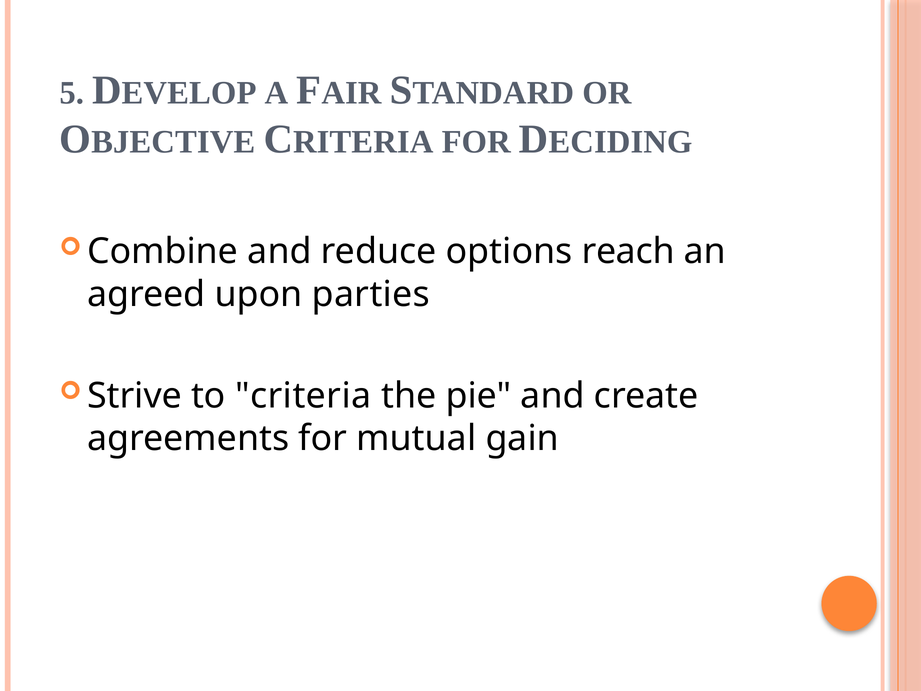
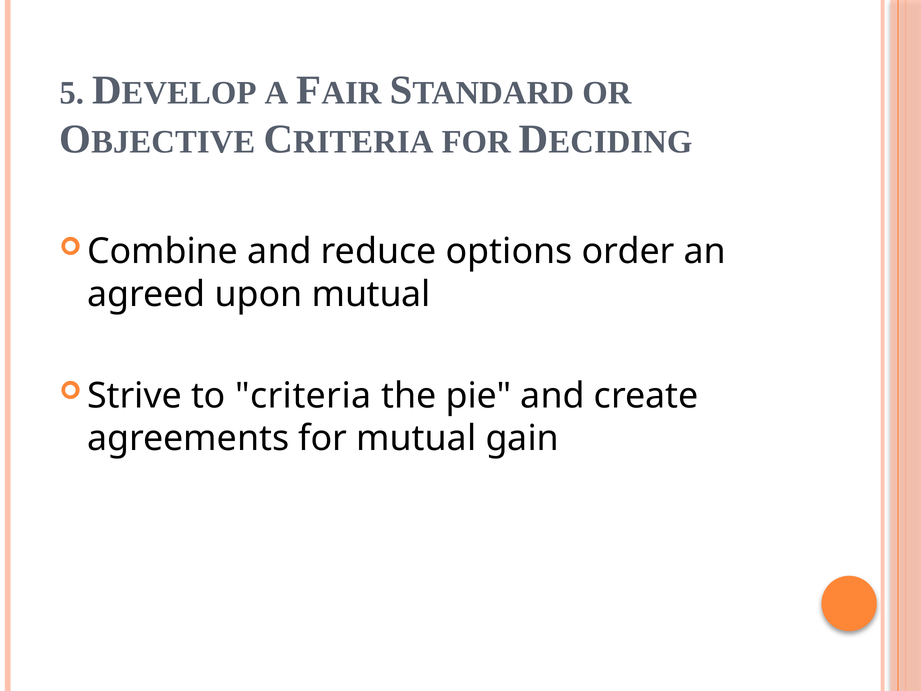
reach: reach -> order
upon parties: parties -> mutual
